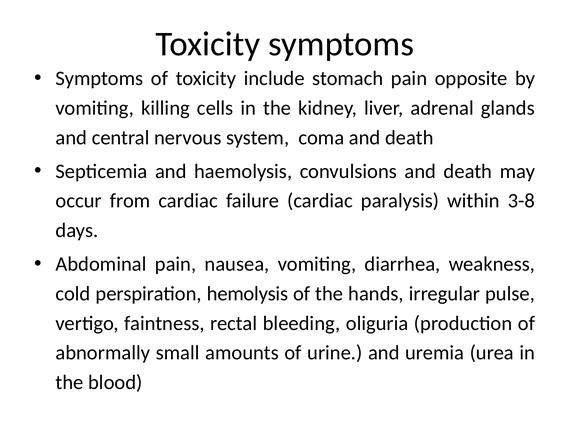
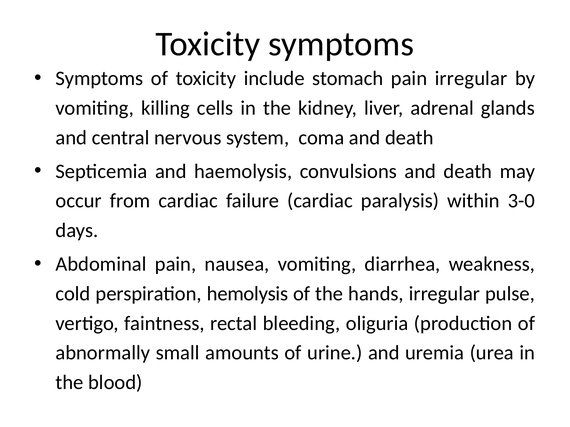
pain opposite: opposite -> irregular
3-8: 3-8 -> 3-0
